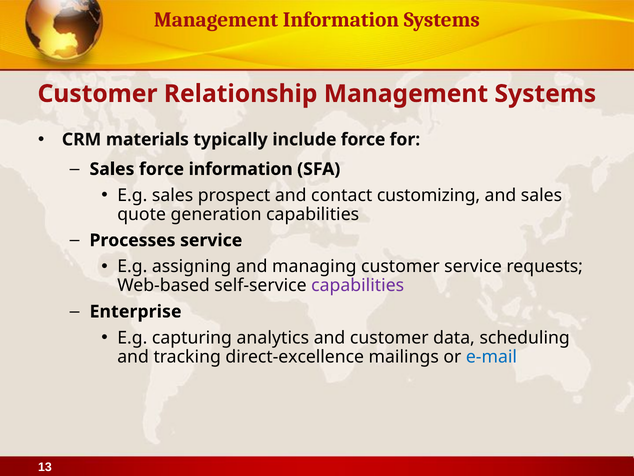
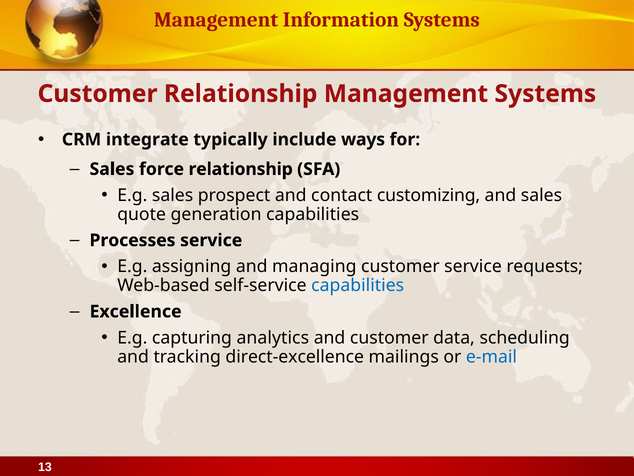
materials: materials -> integrate
include force: force -> ways
force information: information -> relationship
capabilities at (358, 285) colour: purple -> blue
Enterprise: Enterprise -> Excellence
